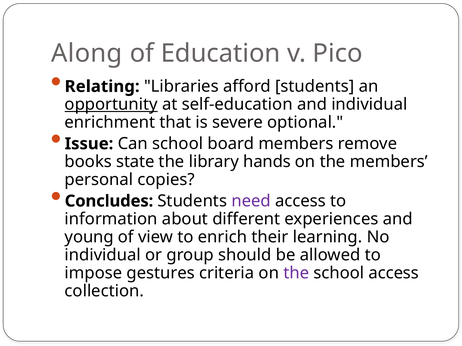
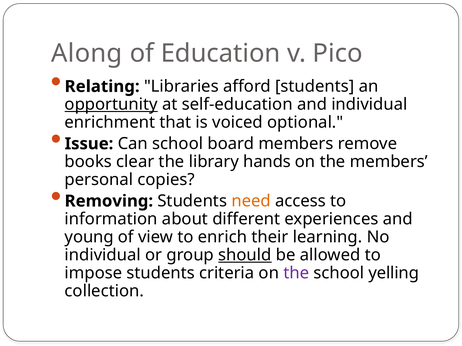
severe: severe -> voiced
state: state -> clear
Concludes: Concludes -> Removing
need colour: purple -> orange
should underline: none -> present
impose gestures: gestures -> students
school access: access -> yelling
